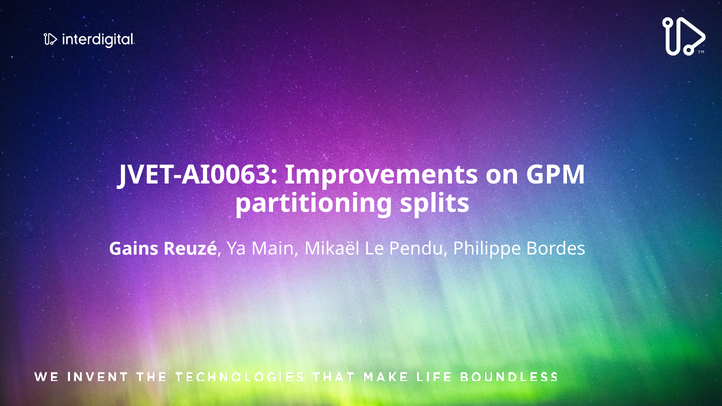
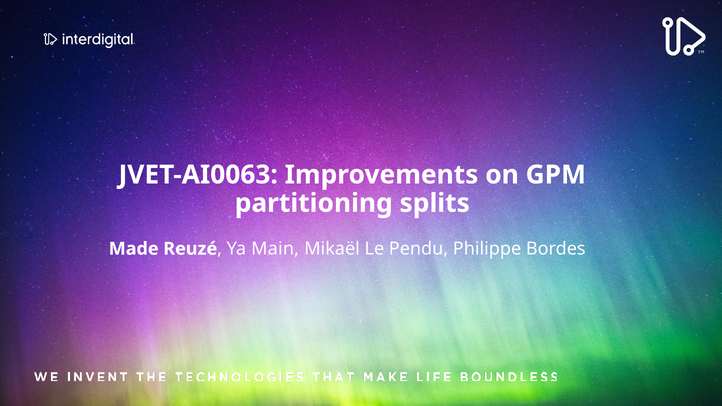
Gains: Gains -> Made
